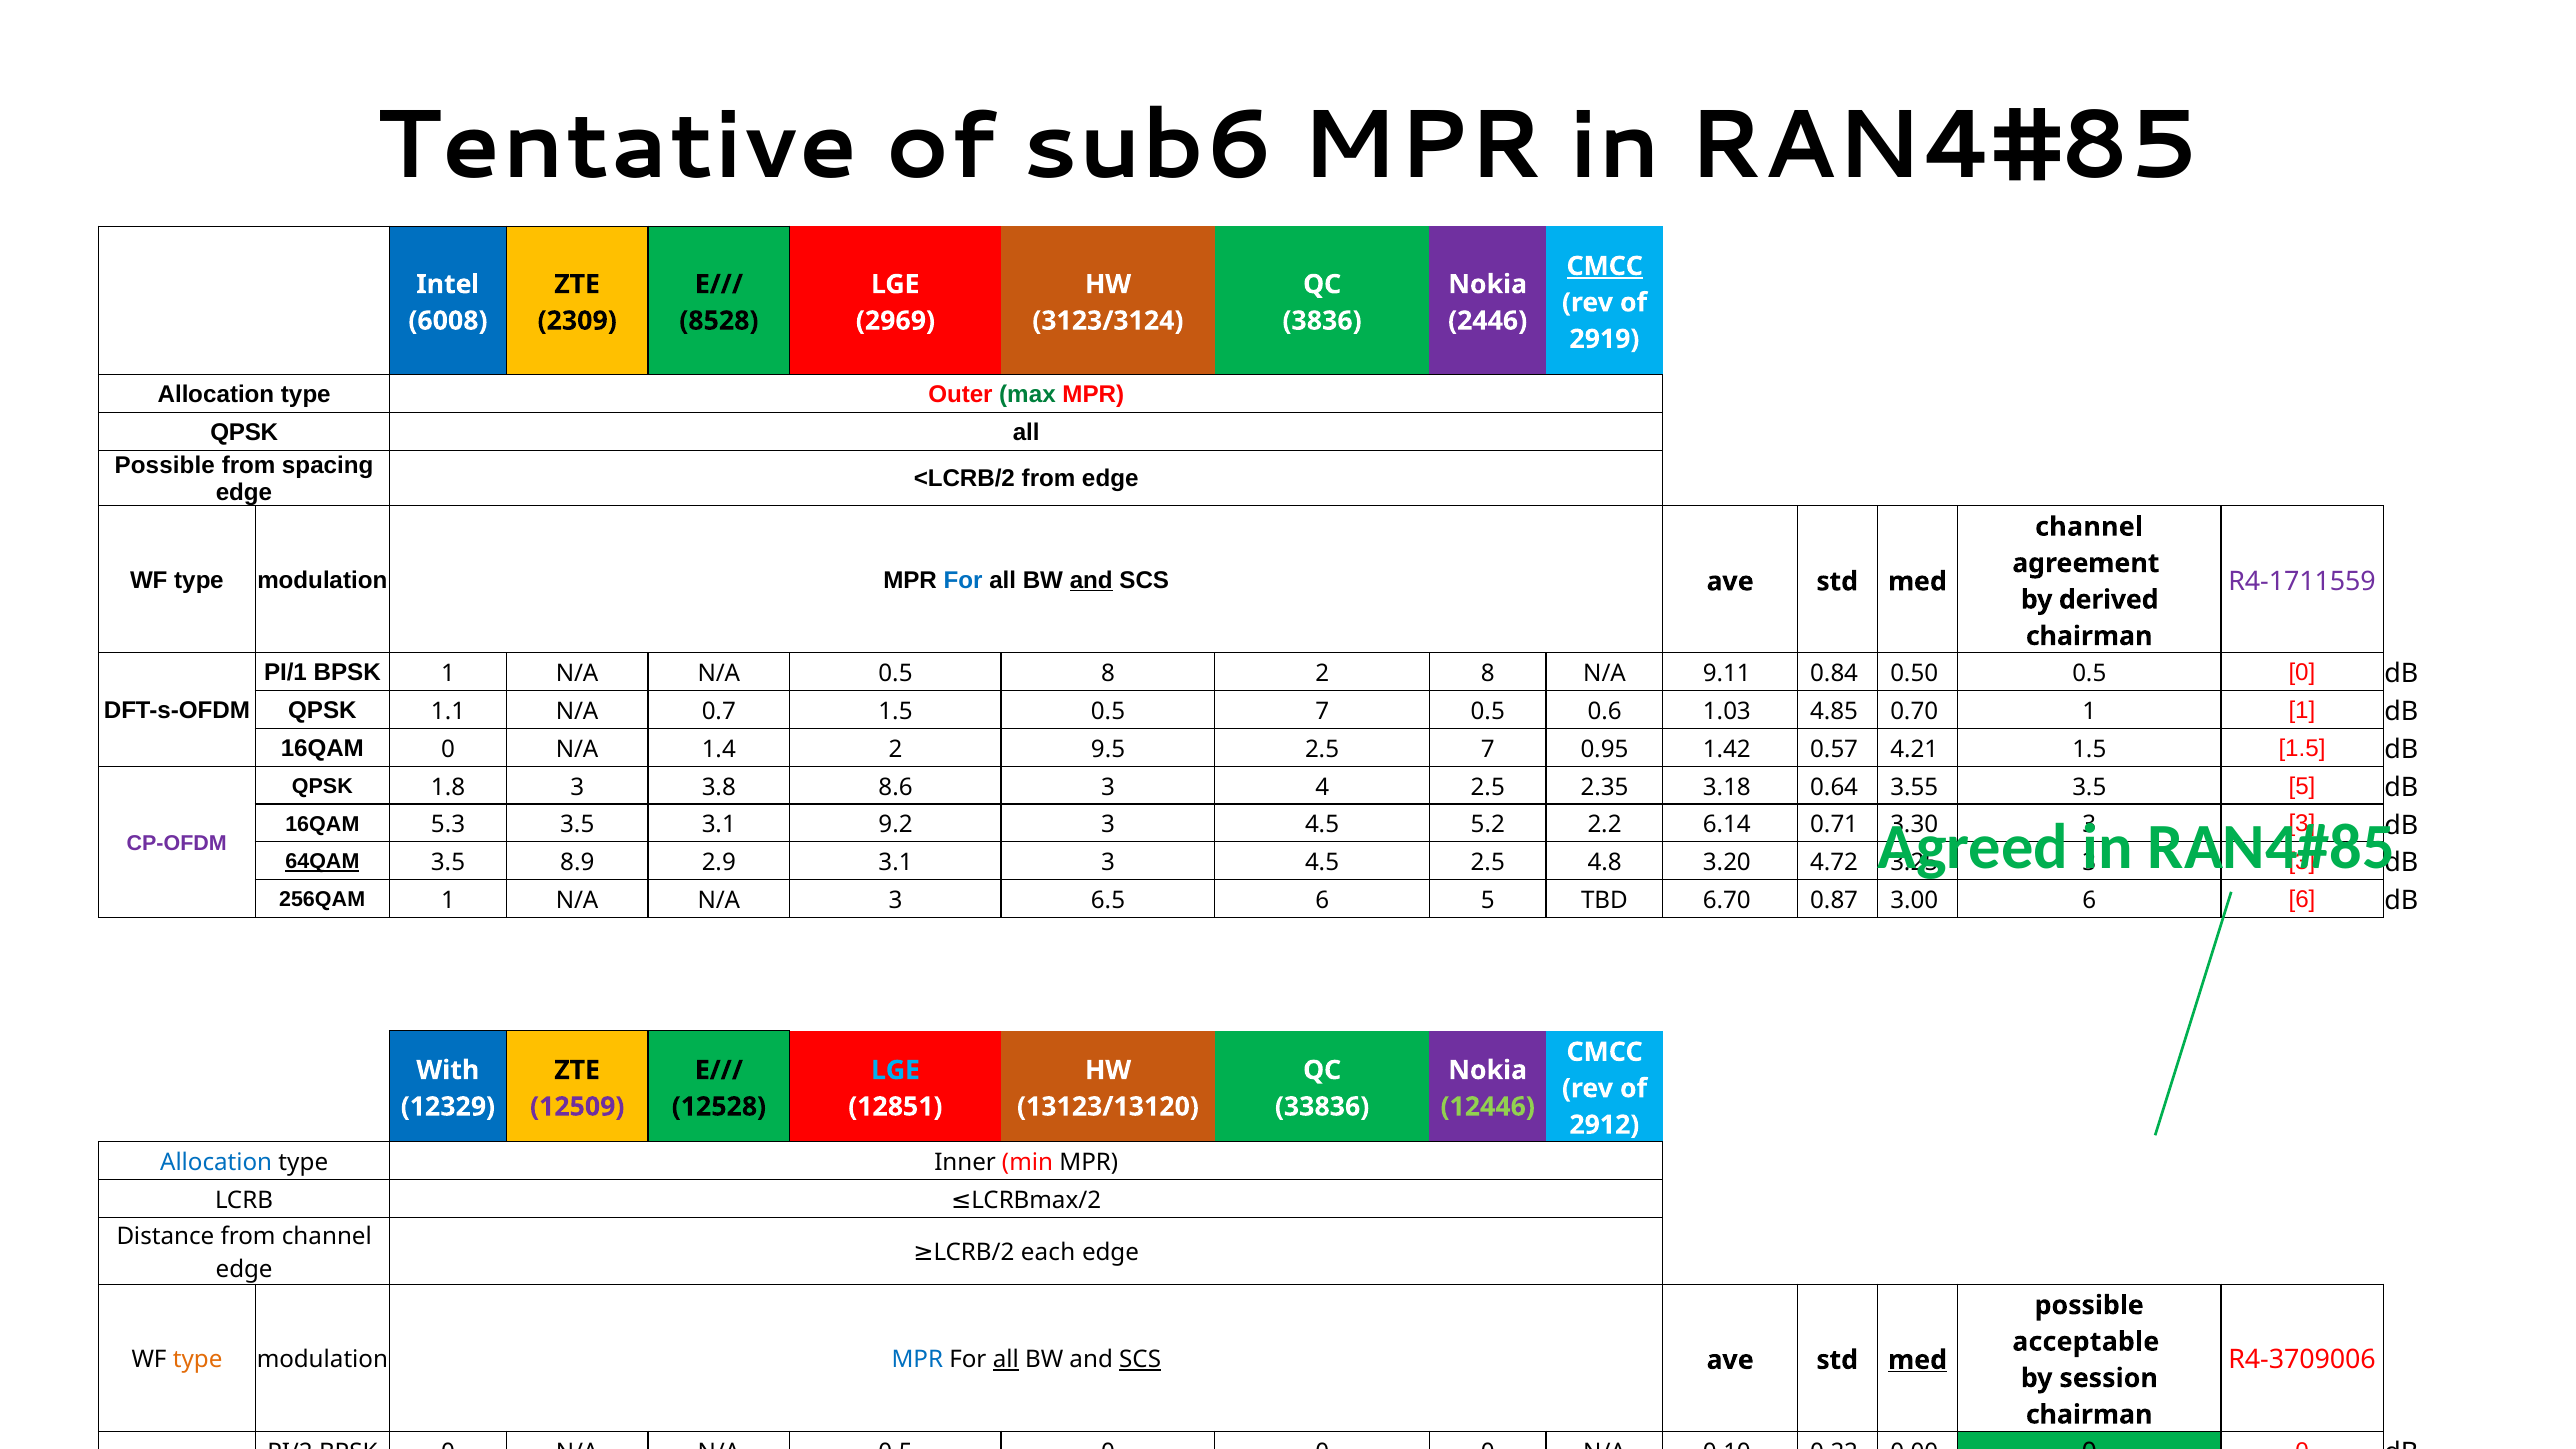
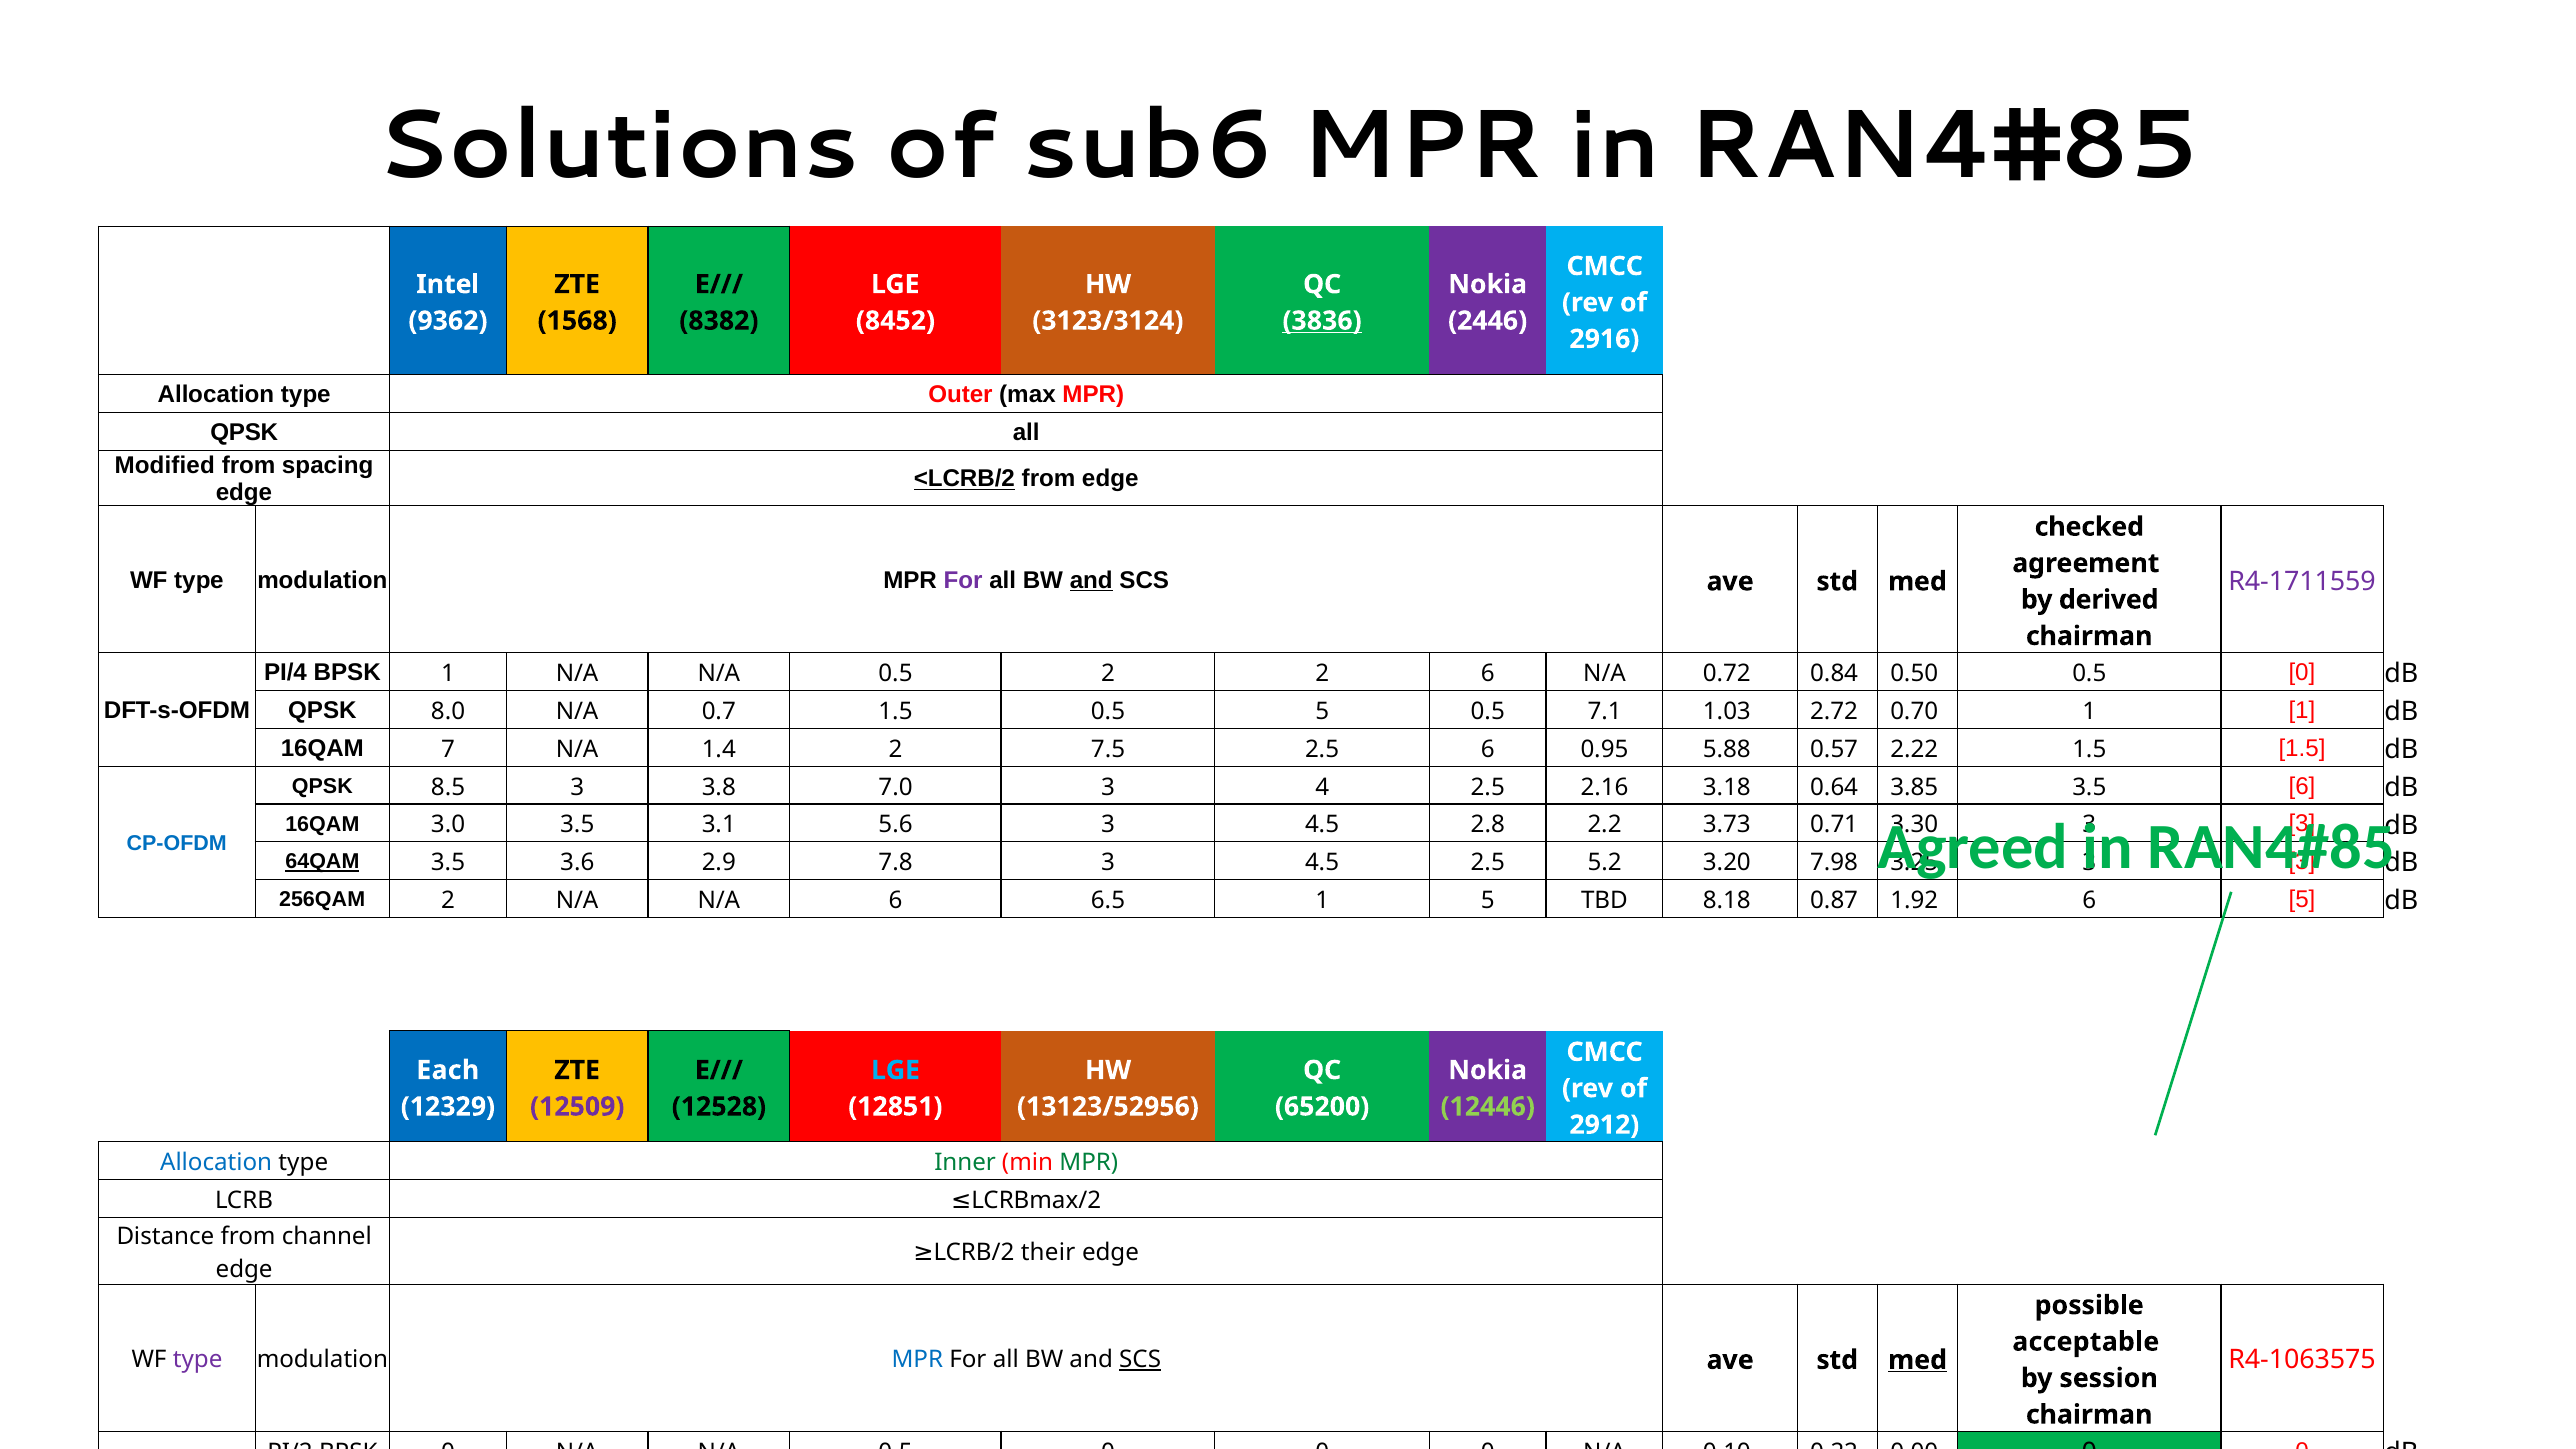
Tentative: Tentative -> Solutions
CMCC at (1605, 266) underline: present -> none
6008: 6008 -> 9362
2309: 2309 -> 1568
8528: 8528 -> 8382
2969: 2969 -> 8452
3836 underline: none -> present
2919: 2919 -> 2916
max colour: green -> black
Possible at (165, 465): Possible -> Modified
<LCRB/2 underline: none -> present
channel at (2089, 527): channel -> checked
For at (963, 580) colour: blue -> purple
PI/1: PI/1 -> PI/4
0.5 8: 8 -> 2
2 8: 8 -> 6
9.11: 9.11 -> 0.72
1.1: 1.1 -> 8.0
0.5 7: 7 -> 5
0.6: 0.6 -> 7.1
4.85: 4.85 -> 2.72
16QAM 0: 0 -> 7
9.5: 9.5 -> 7.5
2.5 7: 7 -> 6
1.42: 1.42 -> 5.88
4.21: 4.21 -> 2.22
1.8: 1.8 -> 8.5
8.6: 8.6 -> 7.0
2.35: 2.35 -> 2.16
3.55: 3.55 -> 3.85
3.5 5: 5 -> 6
5.3: 5.3 -> 3.0
9.2: 9.2 -> 5.6
5.2: 5.2 -> 2.8
6.14: 6.14 -> 3.73
CP-OFDM at (177, 843) colour: purple -> blue
8.9: 8.9 -> 3.6
2.9 3.1: 3.1 -> 7.8
4.8: 4.8 -> 5.2
4.72: 4.72 -> 7.98
256QAM 1: 1 -> 2
N/A 3: 3 -> 6
6.5 6: 6 -> 1
6.70: 6.70 -> 8.18
0.87 3.00: 3.00 -> 1.92
6 6: 6 -> 5
With: With -> Each
13123/13120: 13123/13120 -> 13123/52956
33836: 33836 -> 65200
Inner colour: black -> green
MPR at (1089, 1162) colour: black -> green
each: each -> their
R4-3709006: R4-3709006 -> R4-1063575
type at (198, 1360) colour: orange -> purple
all at (1006, 1360) underline: present -> none
